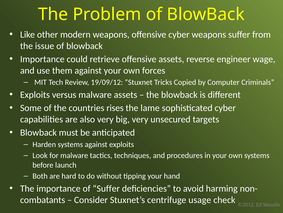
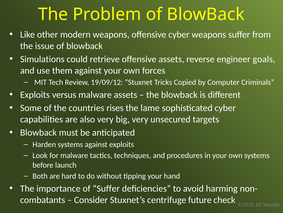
Importance at (42, 59): Importance -> Simulations
wage: wage -> goals
usage: usage -> future
